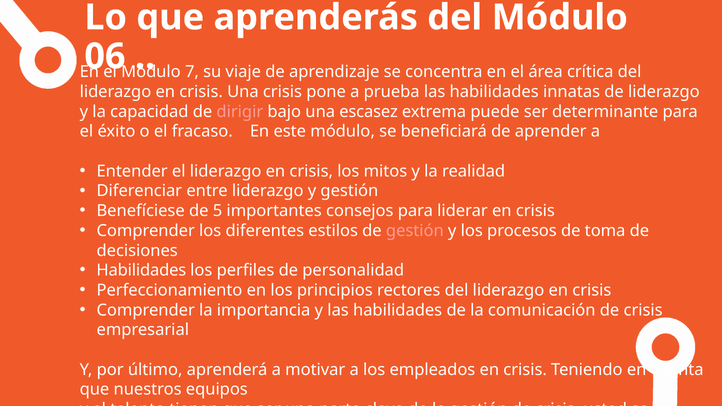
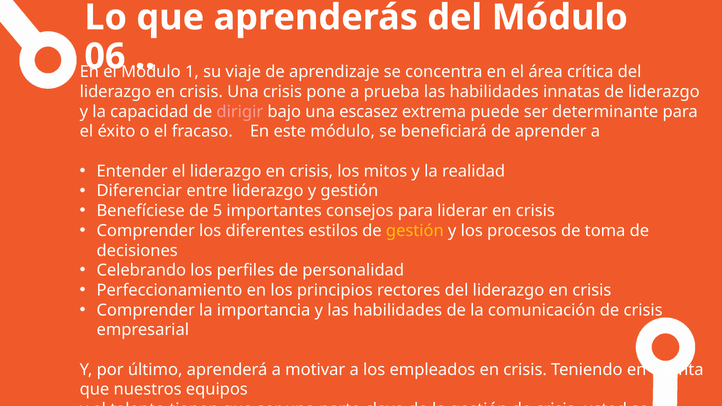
7: 7 -> 1
gestión at (415, 231) colour: pink -> yellow
Habilidades at (141, 270): Habilidades -> Celebrando
